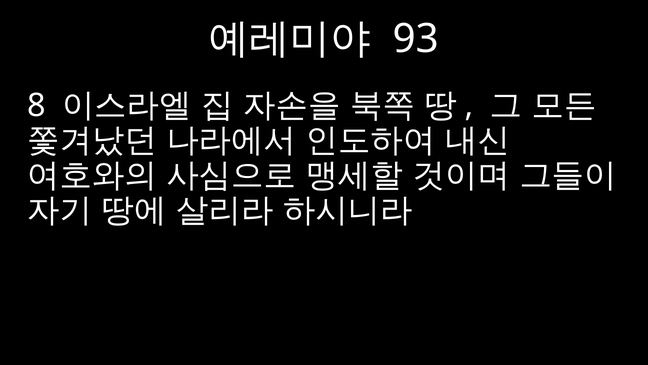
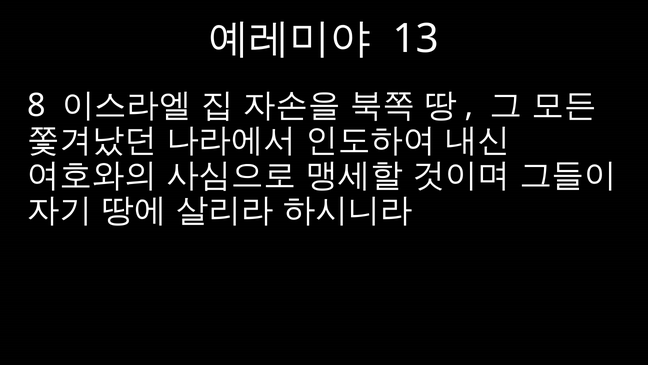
93: 93 -> 13
